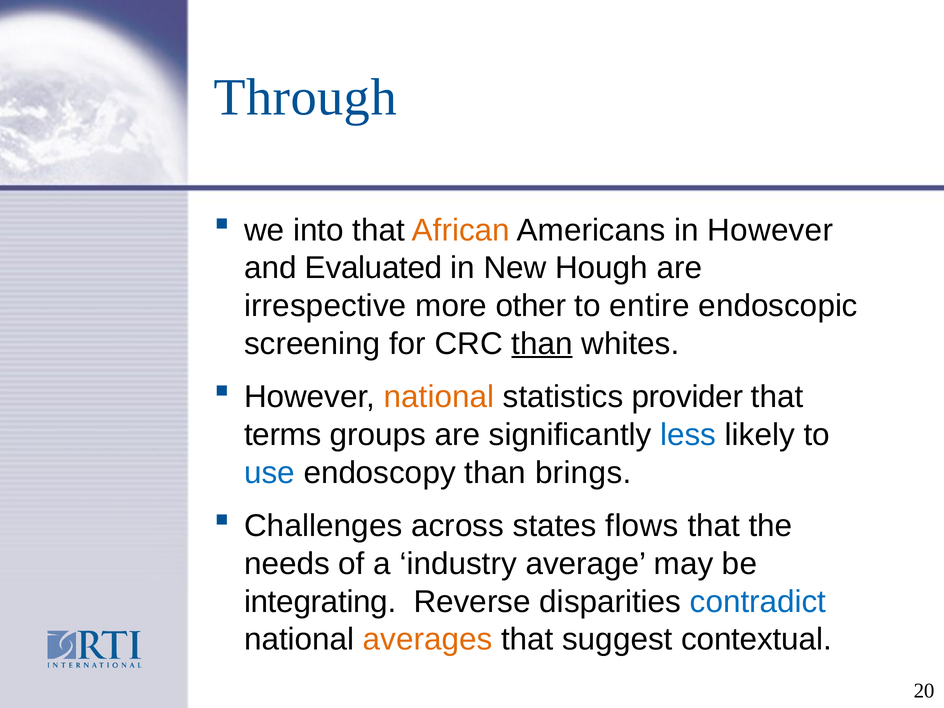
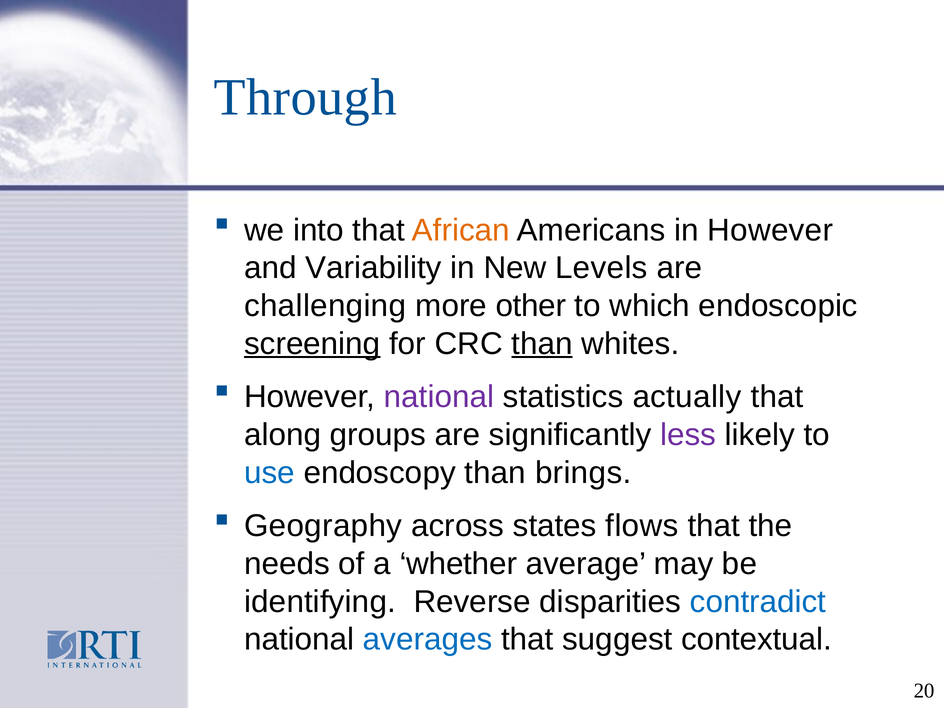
Evaluated: Evaluated -> Variability
Hough: Hough -> Levels
irrespective: irrespective -> challenging
entire: entire -> which
screening underline: none -> present
national at (439, 397) colour: orange -> purple
provider: provider -> actually
terms: terms -> along
less colour: blue -> purple
Challenges: Challenges -> Geography
industry: industry -> whether
integrating: integrating -> identifying
averages colour: orange -> blue
